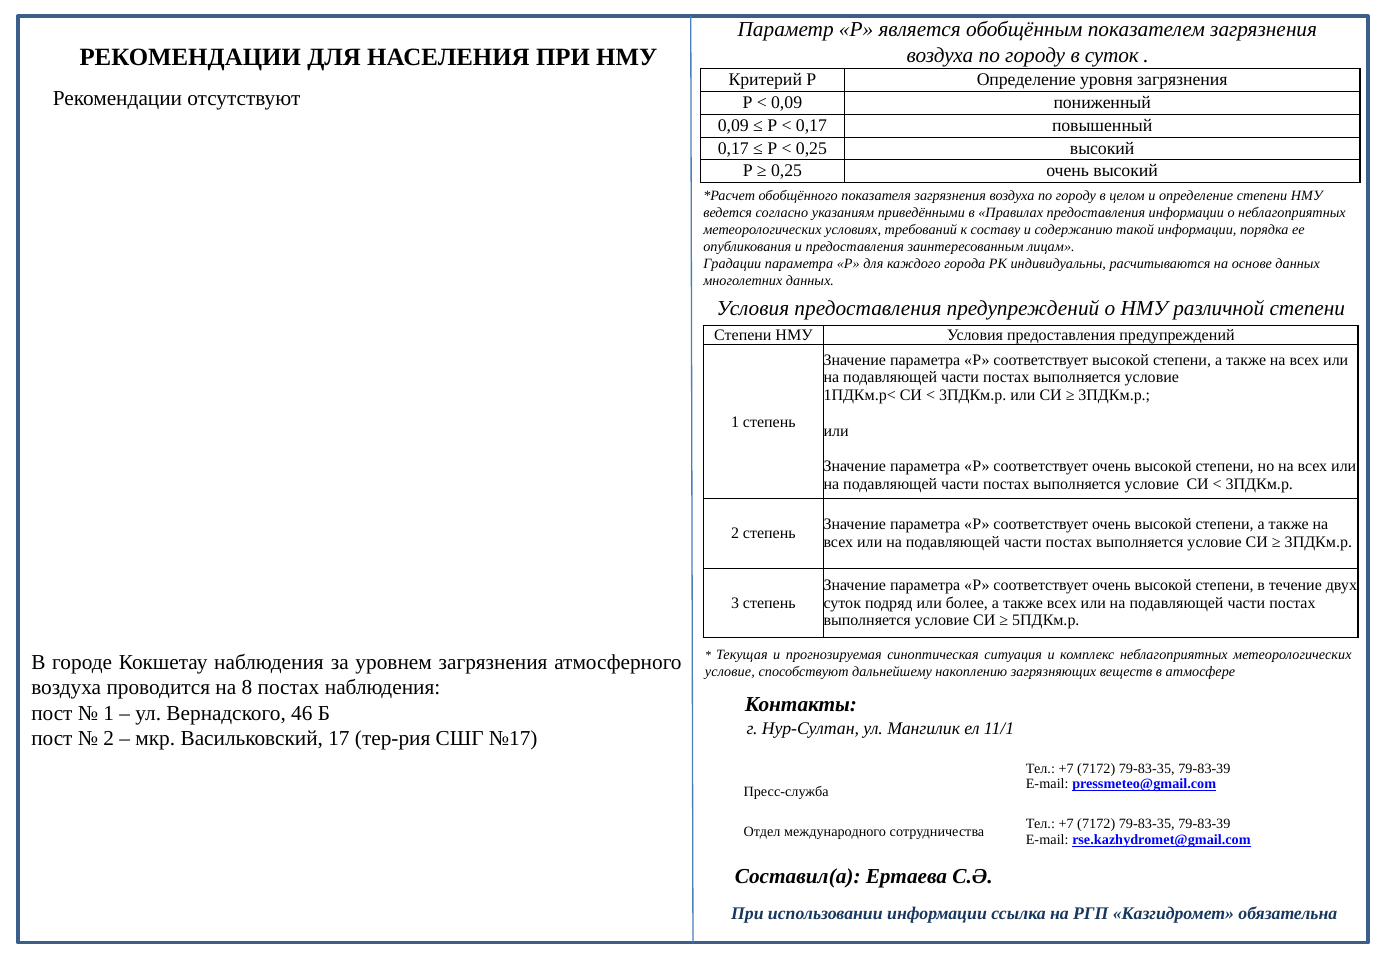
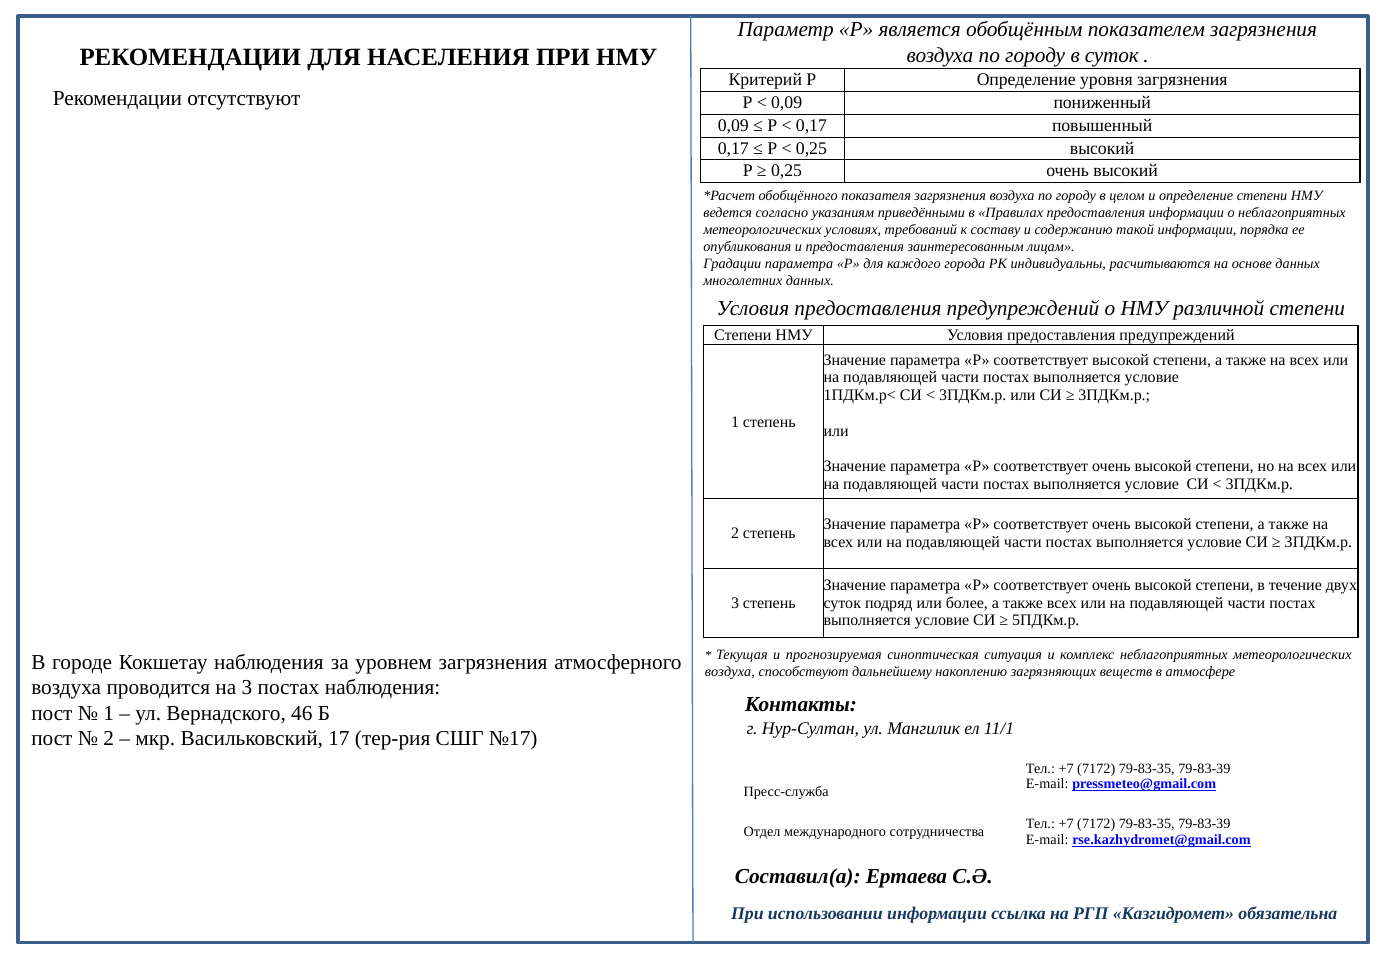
условие at (730, 672): условие -> воздуха
на 8: 8 -> 3
